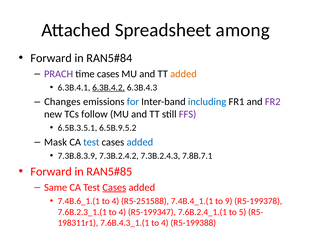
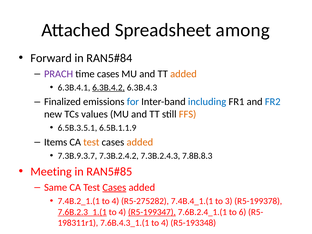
Changes: Changes -> Finalized
FR2 colour: purple -> blue
follow: follow -> values
FFS colour: purple -> orange
6.5B.9.5.2: 6.5B.9.5.2 -> 6.5B.1.1.9
Mask: Mask -> Items
test at (91, 142) colour: blue -> orange
added at (140, 142) colour: blue -> orange
7.3B.8.3.9: 7.3B.8.3.9 -> 7.3B.9.3.7
7.8B.7.1: 7.8B.7.1 -> 7.8B.8.3
Forward at (51, 172): Forward -> Meeting
7.4B.6_1.(1: 7.4B.6_1.(1 -> 7.4B.2_1.(1
R5-251588: R5-251588 -> R5-275282
9: 9 -> 3
7.6B.2.3_1.(1 underline: none -> present
R5-199347 underline: none -> present
5: 5 -> 6
R5-199388: R5-199388 -> R5-193348
